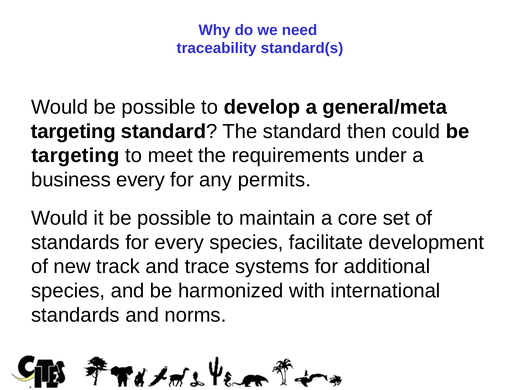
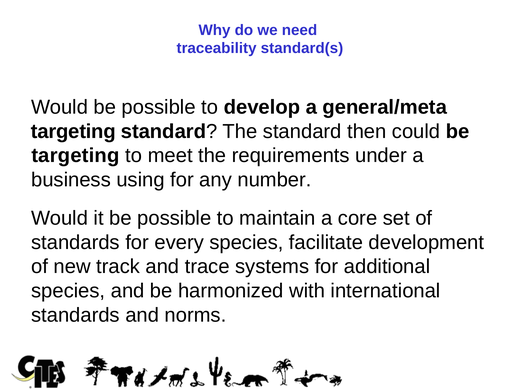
business every: every -> using
permits: permits -> number
